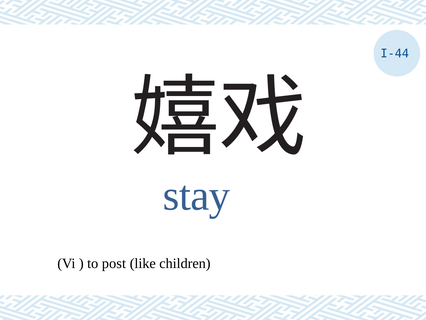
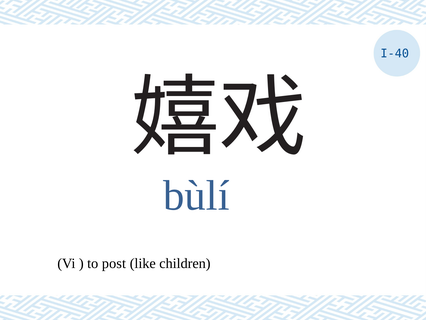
I-44: I-44 -> I-40
stay: stay -> bùlí
